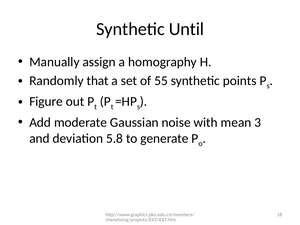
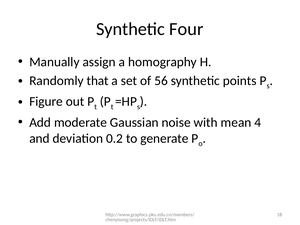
Until: Until -> Four
55: 55 -> 56
3: 3 -> 4
5.8: 5.8 -> 0.2
